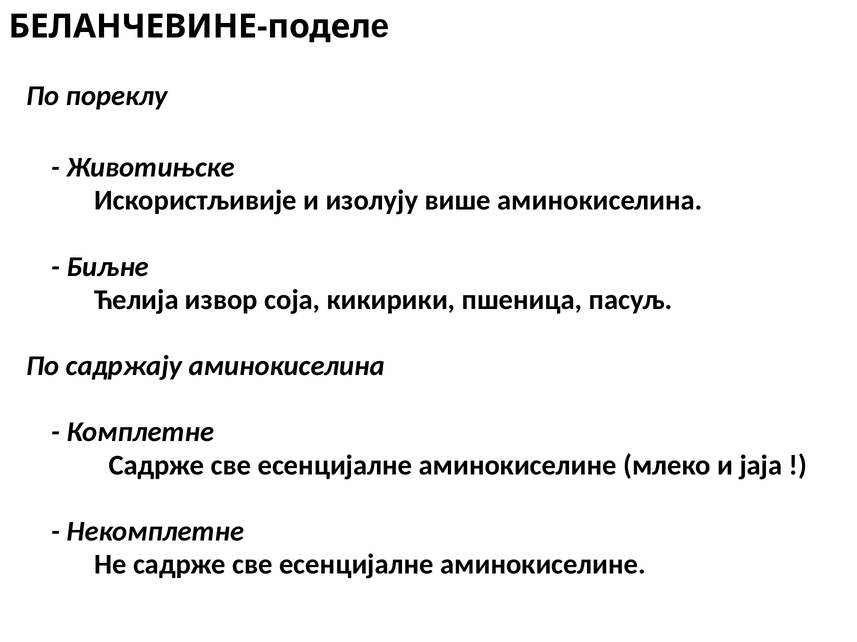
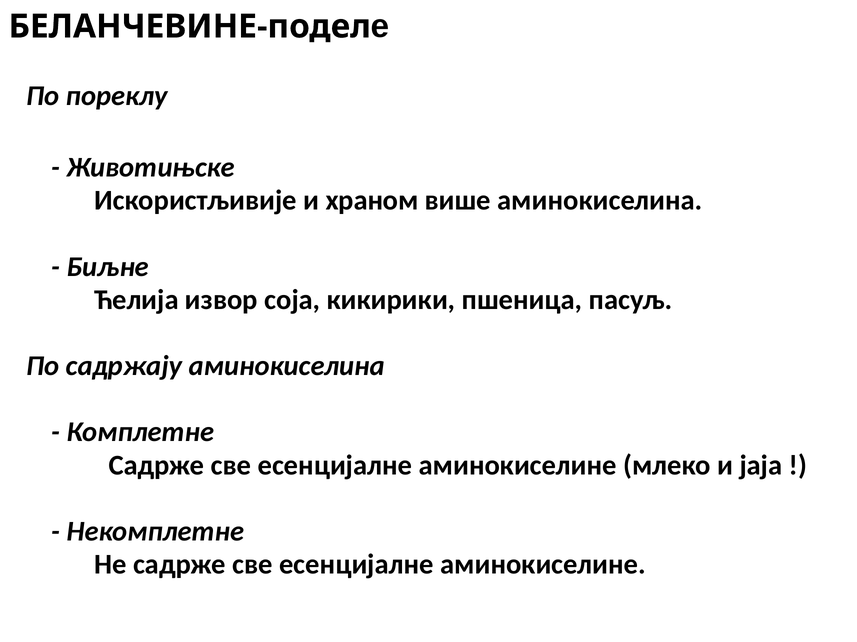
изолују: изолују -> храном
